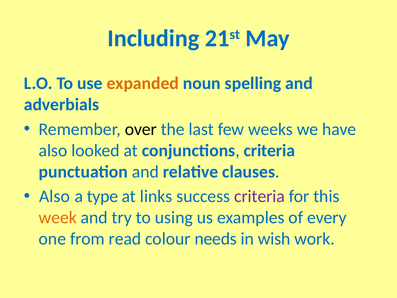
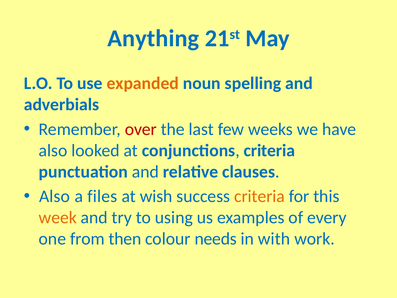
Including: Including -> Anything
over colour: black -> red
type: type -> files
links: links -> wish
criteria at (260, 196) colour: purple -> orange
read: read -> then
wish: wish -> with
